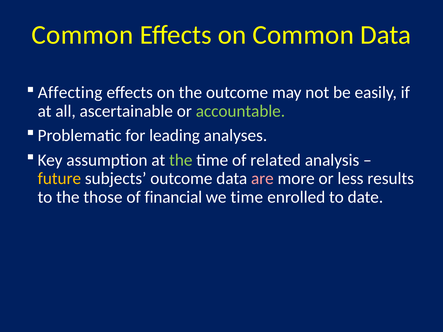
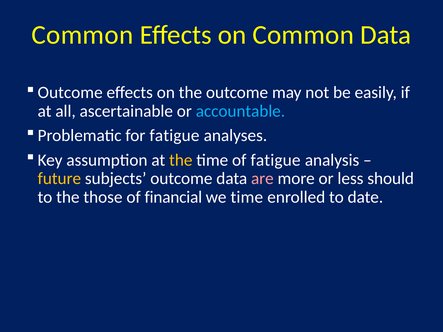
Affecting at (70, 93): Affecting -> Outcome
accountable colour: light green -> light blue
for leading: leading -> fatigue
the at (181, 160) colour: light green -> yellow
of related: related -> fatigue
results: results -> should
